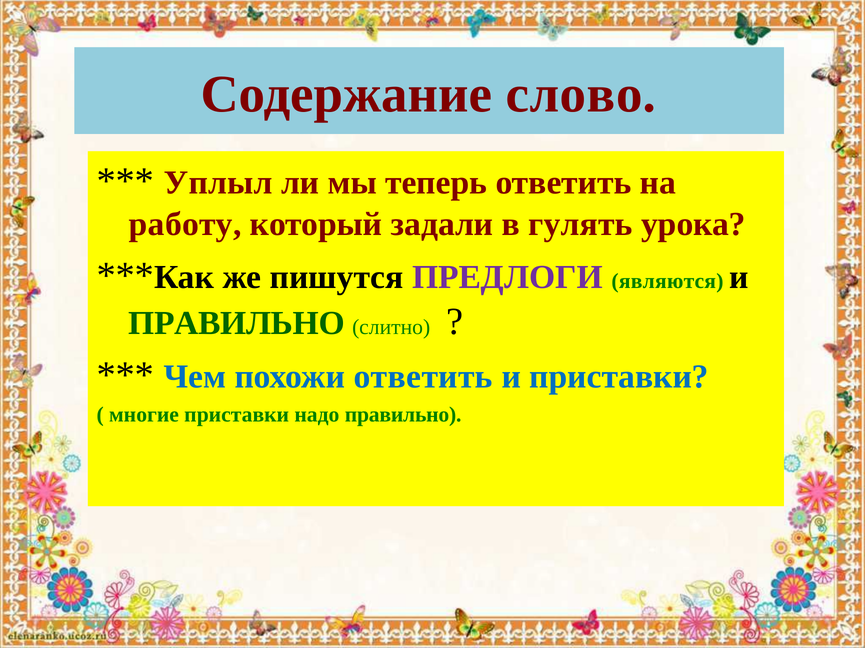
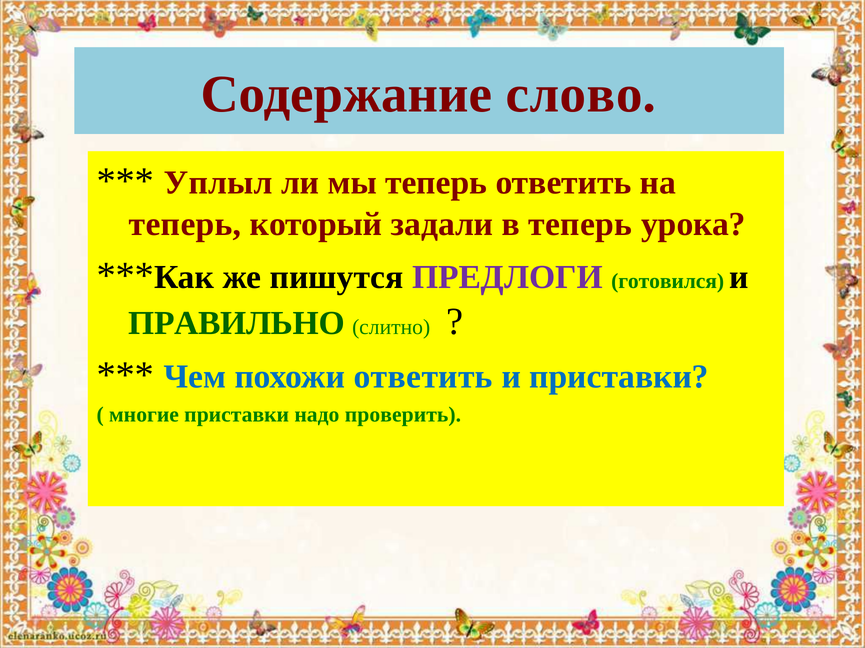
работу at (185, 224): работу -> теперь
в гулять: гулять -> теперь
являются: являются -> готовился
надо правильно: правильно -> проверить
